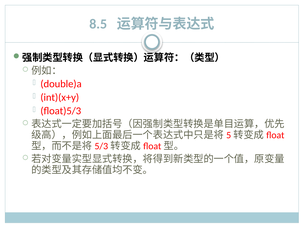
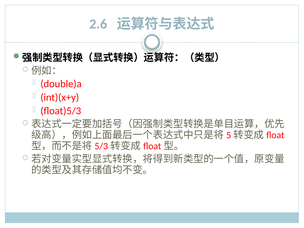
8.5: 8.5 -> 2.6
